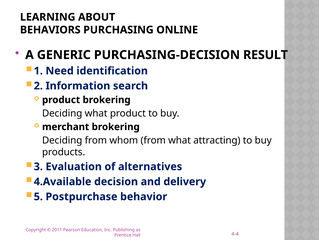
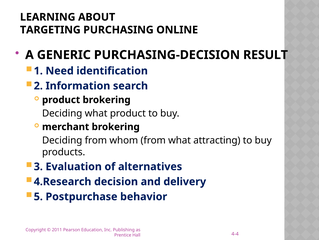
BEHAVIORS: BEHAVIORS -> TARGETING
4.Available: 4.Available -> 4.Research
